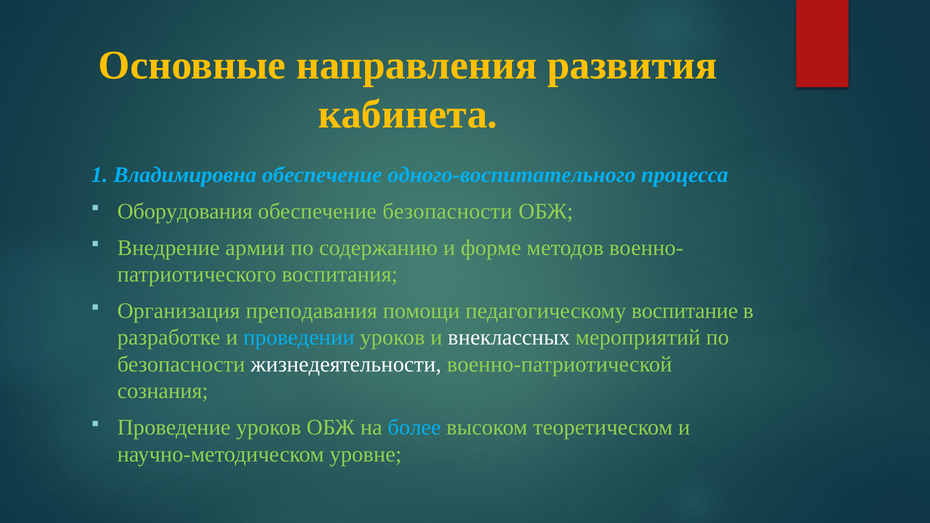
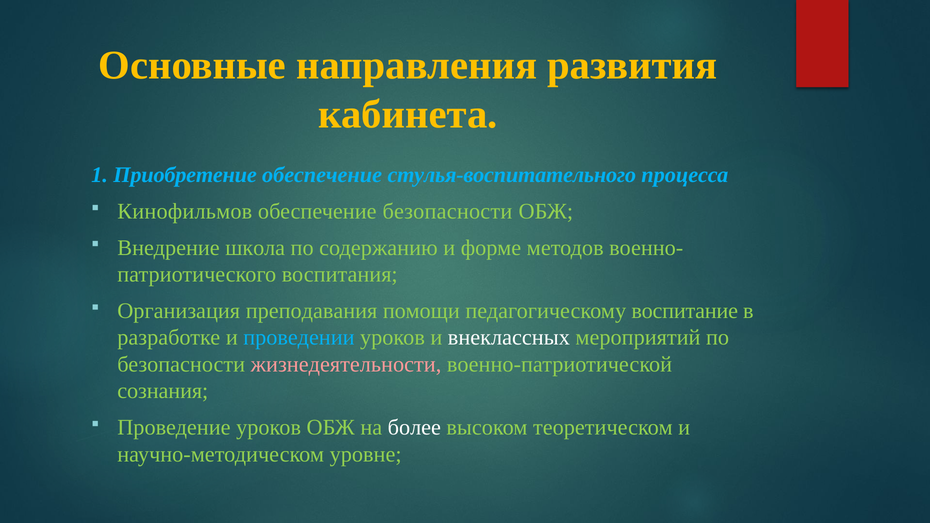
Владимировна: Владимировна -> Приобретение
одного-воспитательного: одного-воспитательного -> стулья-воспитательного
Оборудования: Оборудования -> Кинофильмов
армии: армии -> школа
жизнедеятельности colour: white -> pink
более colour: light blue -> white
